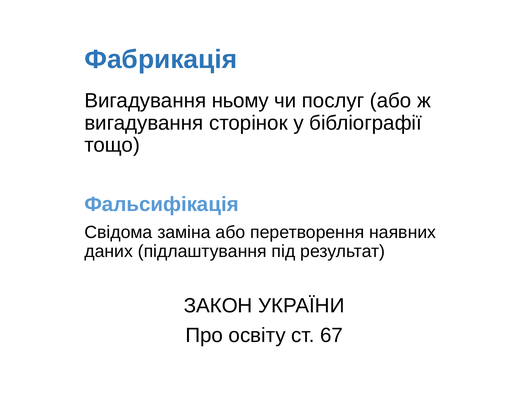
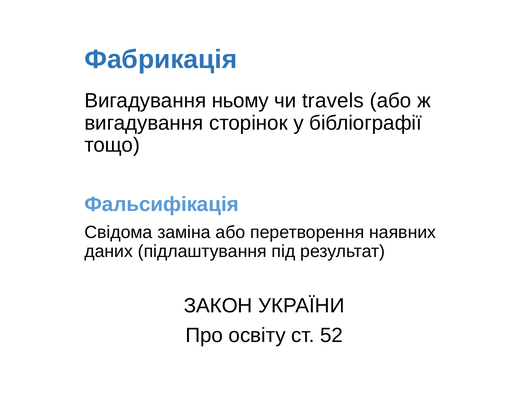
послуг: послуг -> travels
67: 67 -> 52
